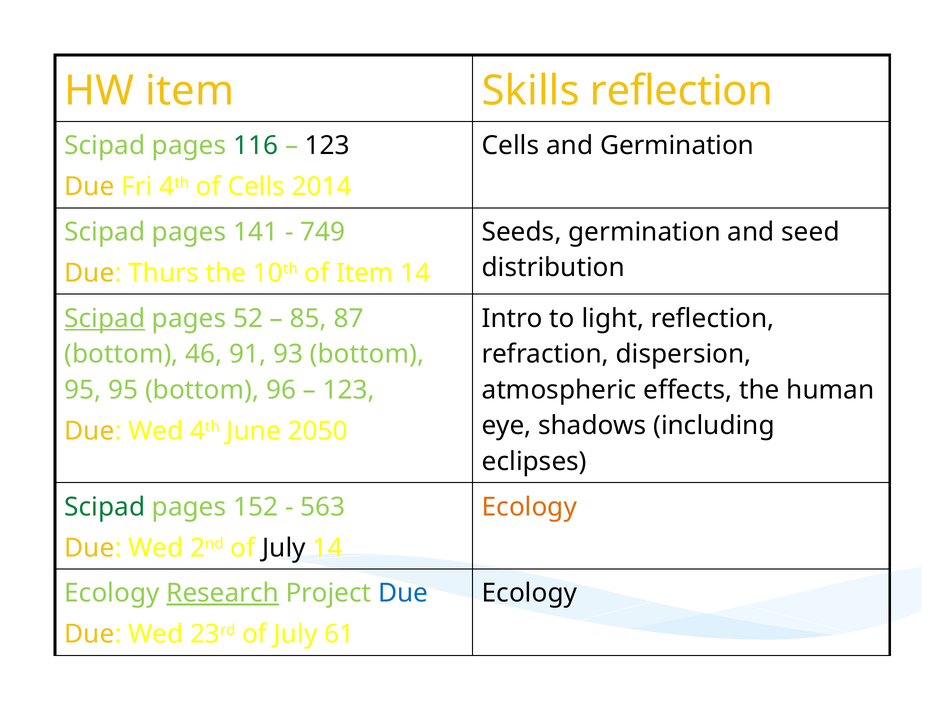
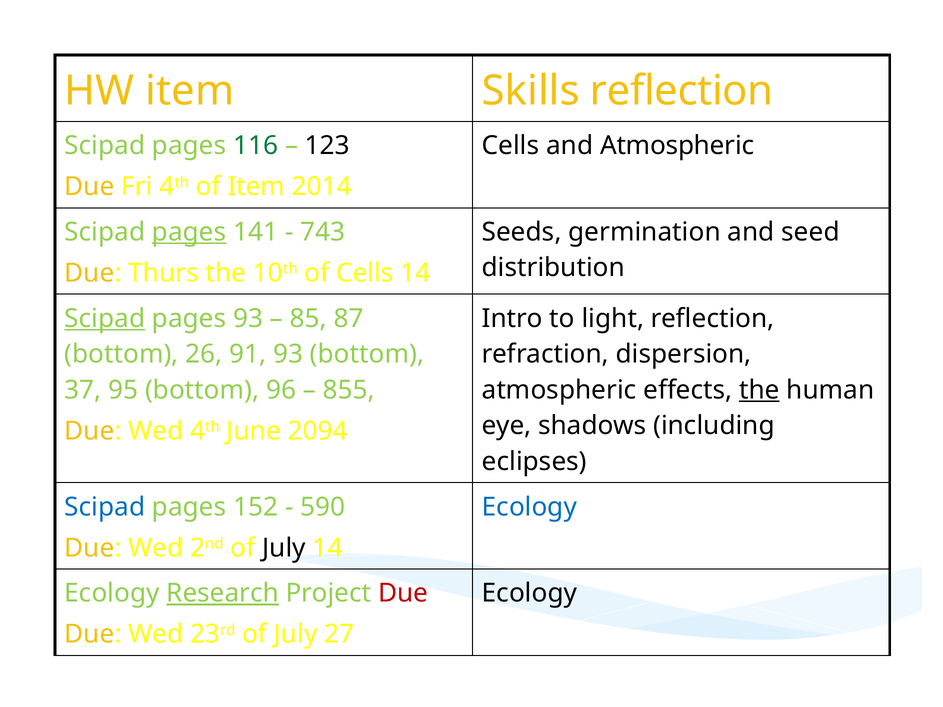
and Germination: Germination -> Atmospheric
of Cells: Cells -> Item
pages at (189, 232) underline: none -> present
749: 749 -> 743
of Item: Item -> Cells
pages 52: 52 -> 93
46: 46 -> 26
95 at (83, 390): 95 -> 37
123 at (349, 390): 123 -> 855
the at (759, 390) underline: none -> present
2050: 2050 -> 2094
Scipad at (105, 507) colour: green -> blue
563: 563 -> 590
Ecology at (529, 507) colour: orange -> blue
Due at (403, 593) colour: blue -> red
61: 61 -> 27
